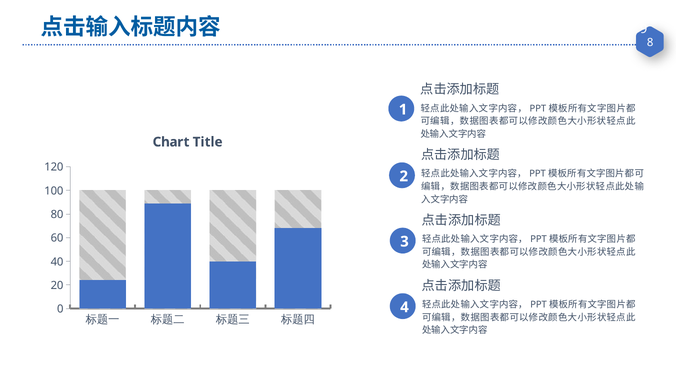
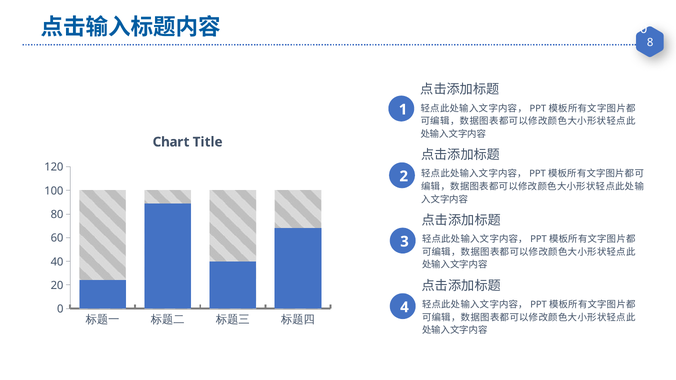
9 at (644, 29): 9 -> 0
